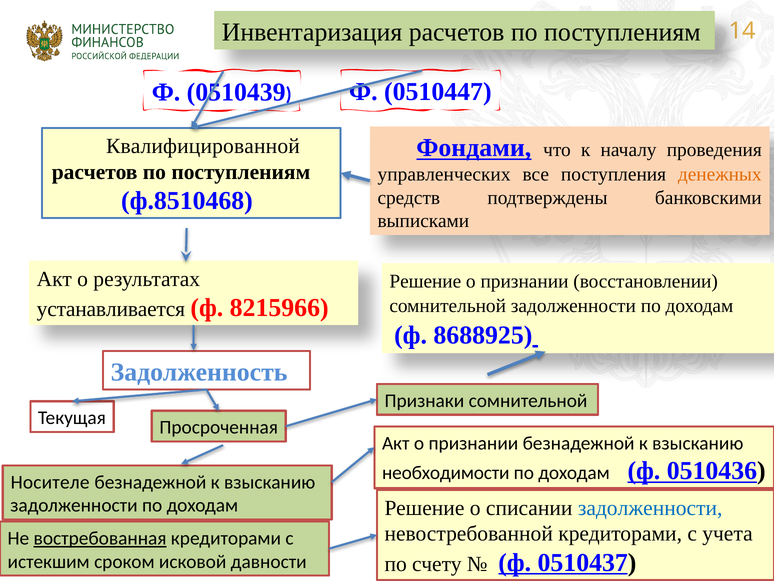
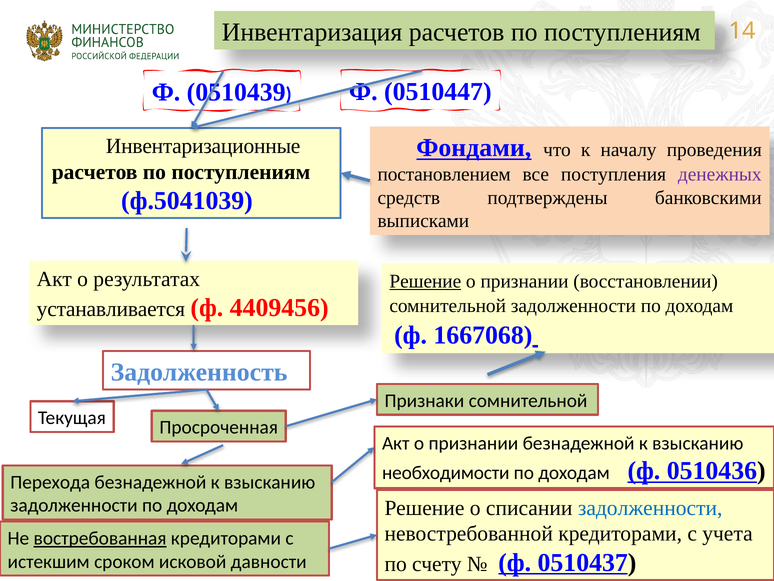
Квалифицированной: Квалифицированной -> Инвентаризационные
управленческих: управленческих -> постановлением
денежных colour: orange -> purple
ф.8510468: ф.8510468 -> ф.5041039
Решение at (425, 281) underline: none -> present
8215966: 8215966 -> 4409456
8688925: 8688925 -> 1667068
Носителе: Носителе -> Перехода
